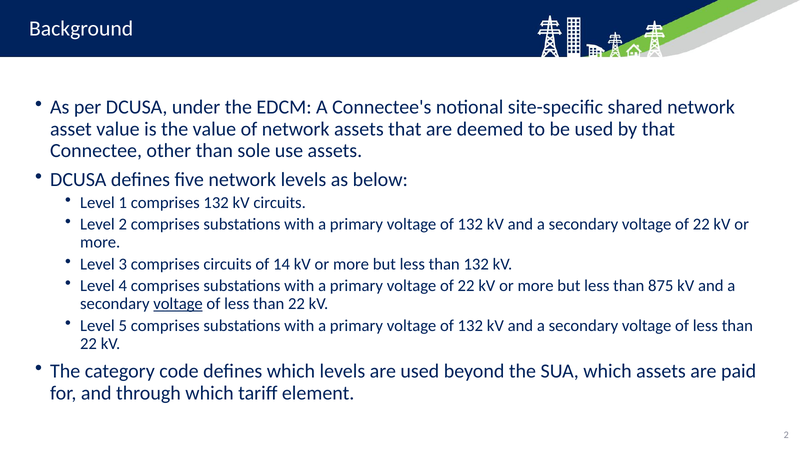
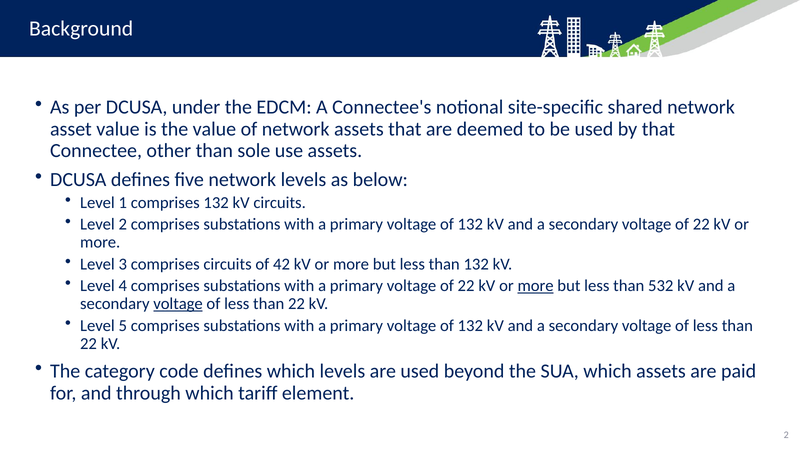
14: 14 -> 42
more at (536, 286) underline: none -> present
875: 875 -> 532
